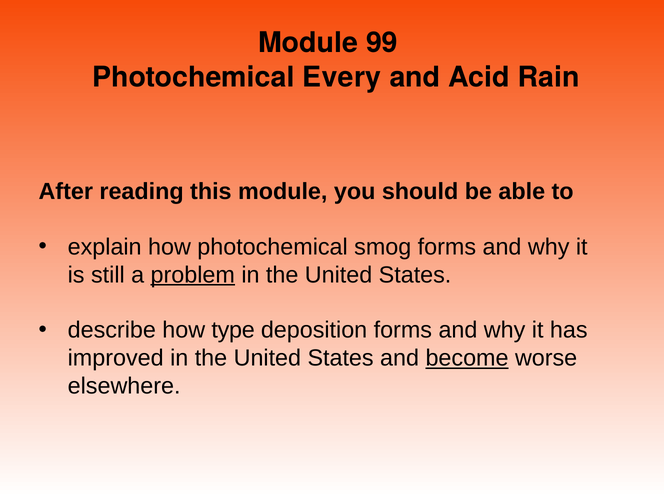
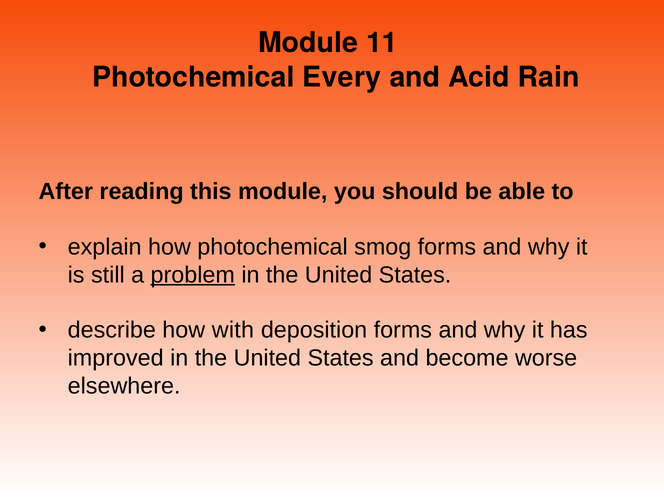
99: 99 -> 11
type: type -> with
become underline: present -> none
